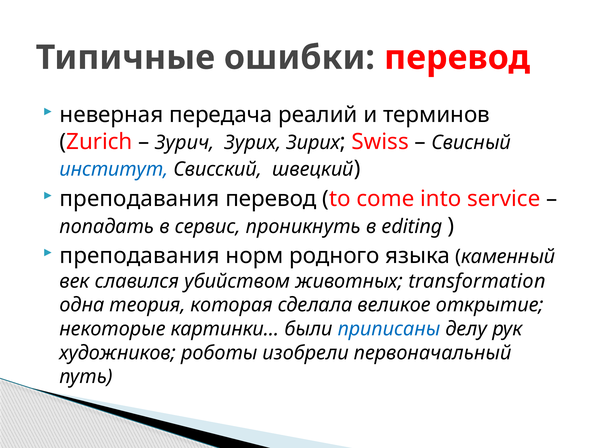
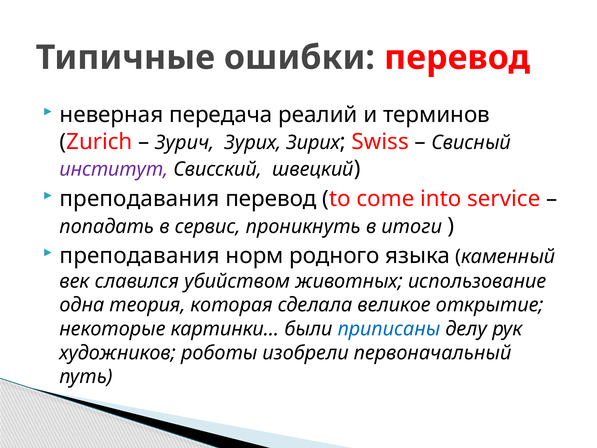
институт colour: blue -> purple
editing: editing -> итоги
transformation: transformation -> использование
